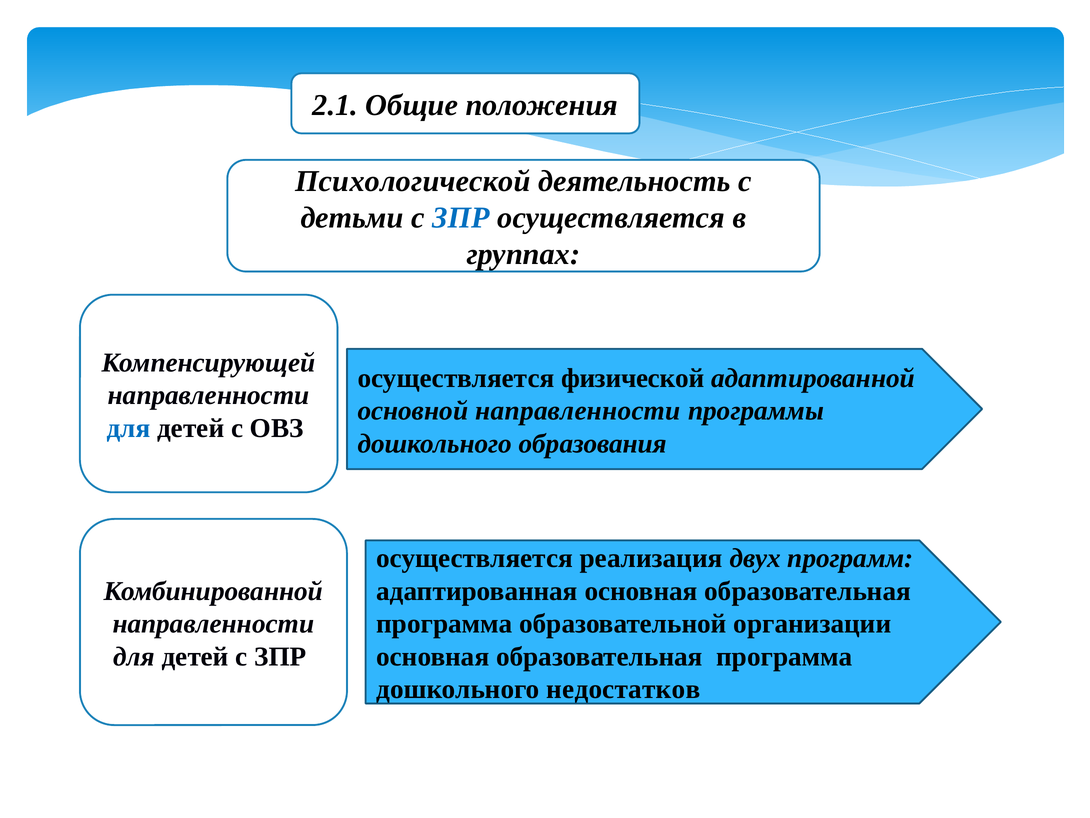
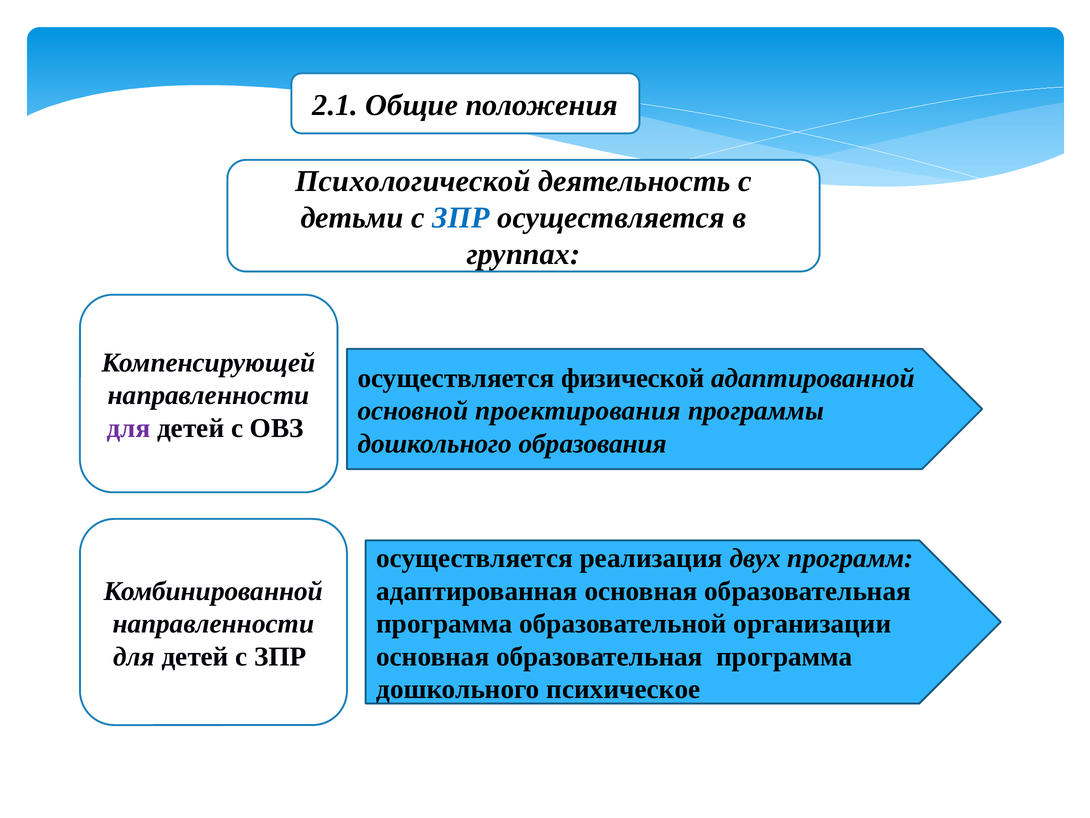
основной направленности: направленности -> проектирования
для at (129, 428) colour: blue -> purple
недостатков: недостатков -> психическое
